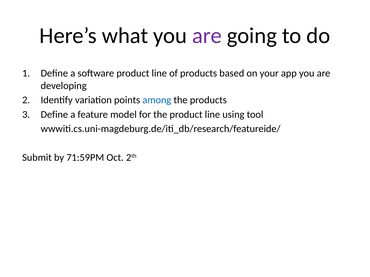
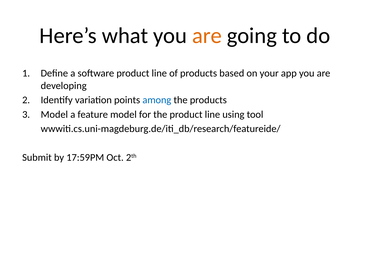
are at (207, 36) colour: purple -> orange
Define at (54, 115): Define -> Model
71:59PM: 71:59PM -> 17:59PM
